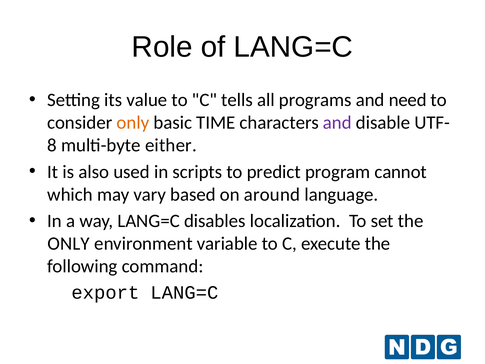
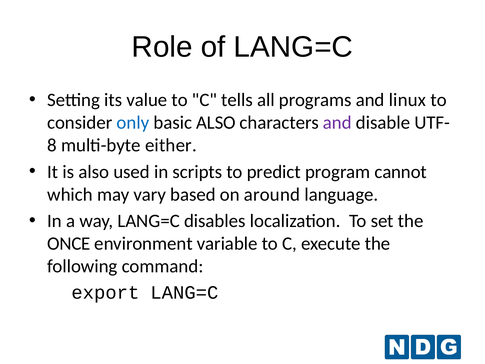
need: need -> linux
only at (133, 123) colour: orange -> blue
basic TIME: TIME -> ALSO
ONLY at (69, 243): ONLY -> ONCE
